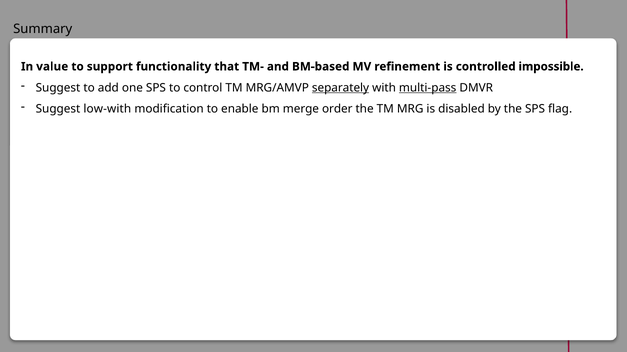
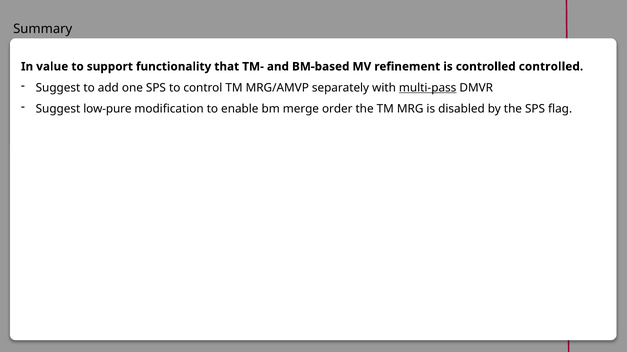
controlled impossible: impossible -> controlled
separately underline: present -> none
low-with: low-with -> low-pure
